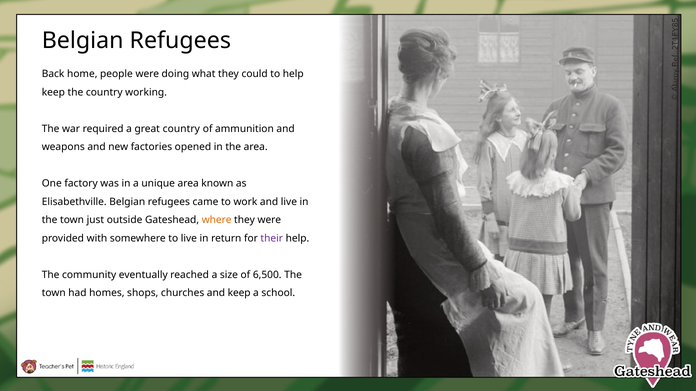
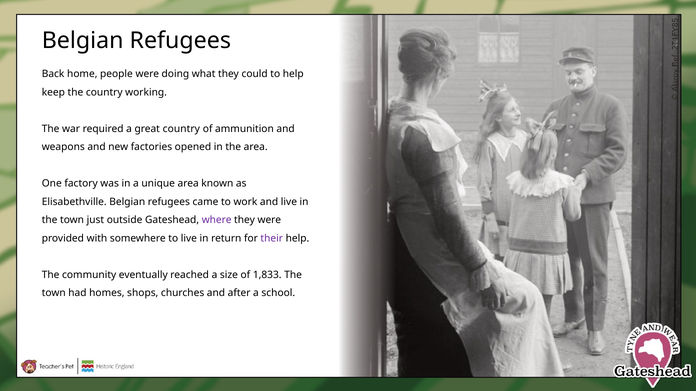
where colour: orange -> purple
6,500: 6,500 -> 1,833
and keep: keep -> after
